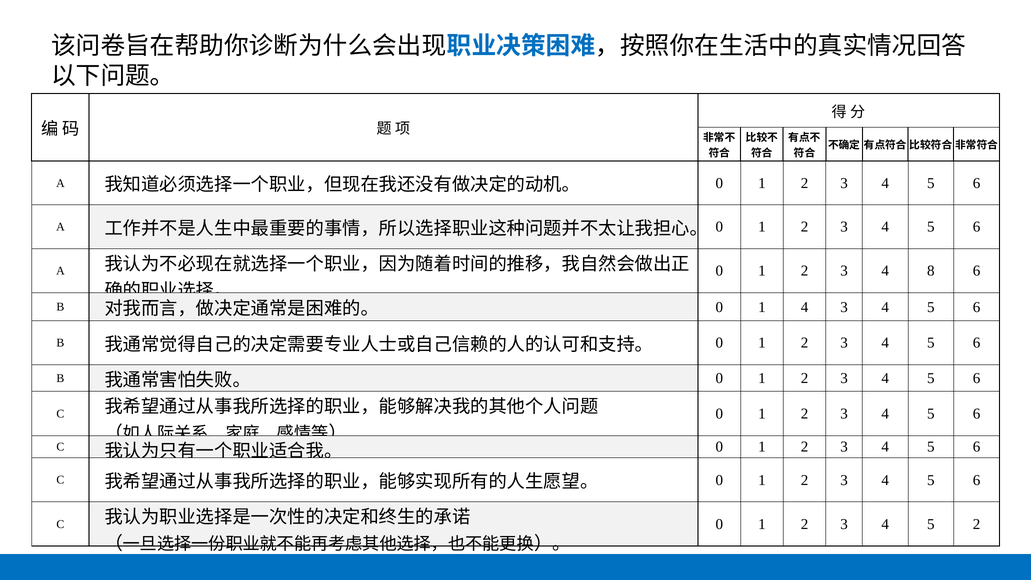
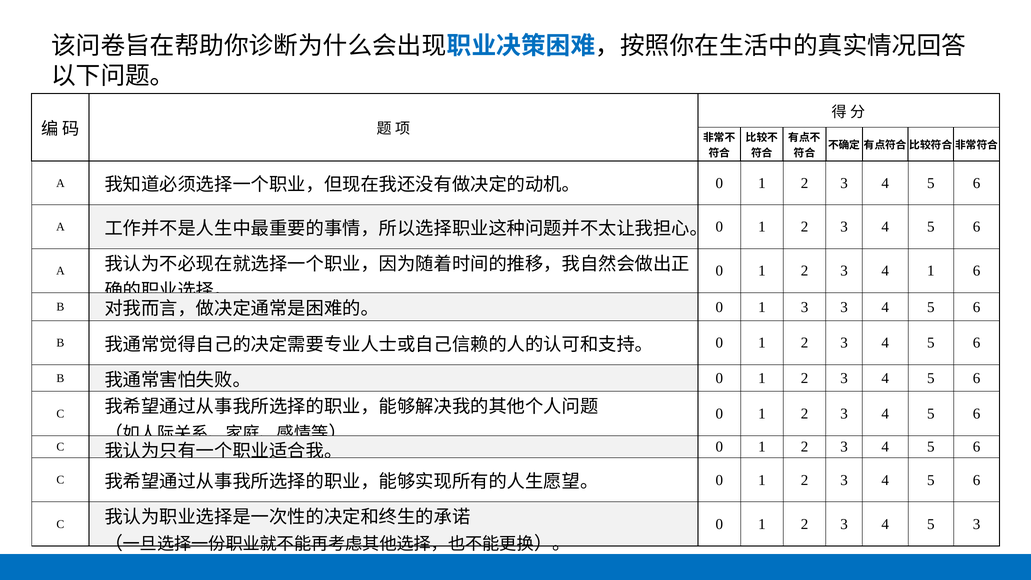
4 8: 8 -> 1
1 4: 4 -> 3
5 2: 2 -> 3
